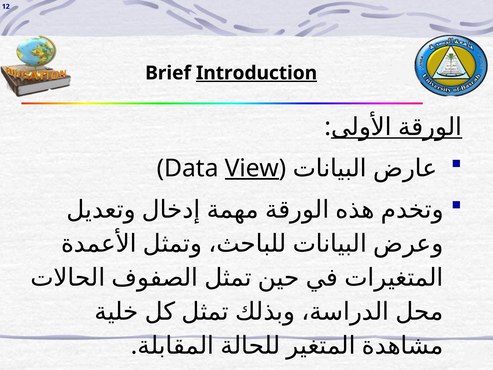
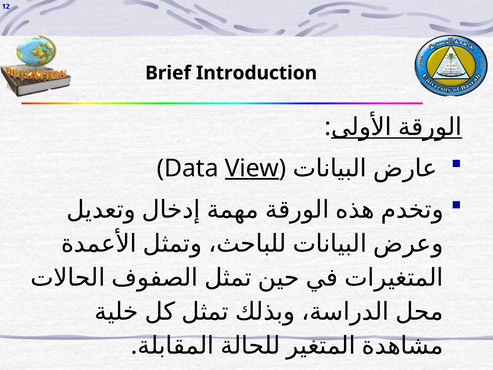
Introduction underline: present -> none
